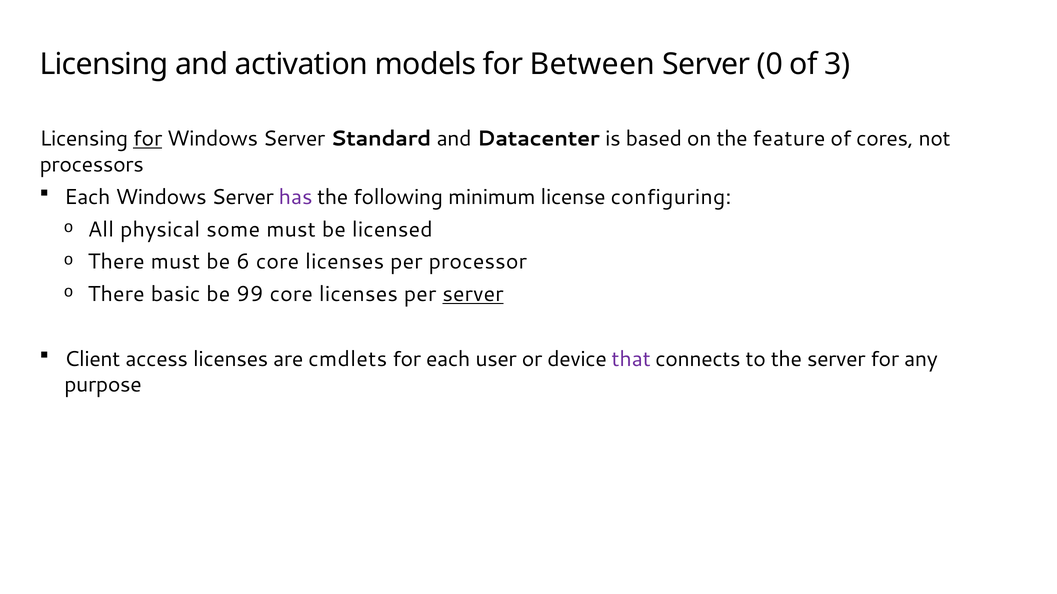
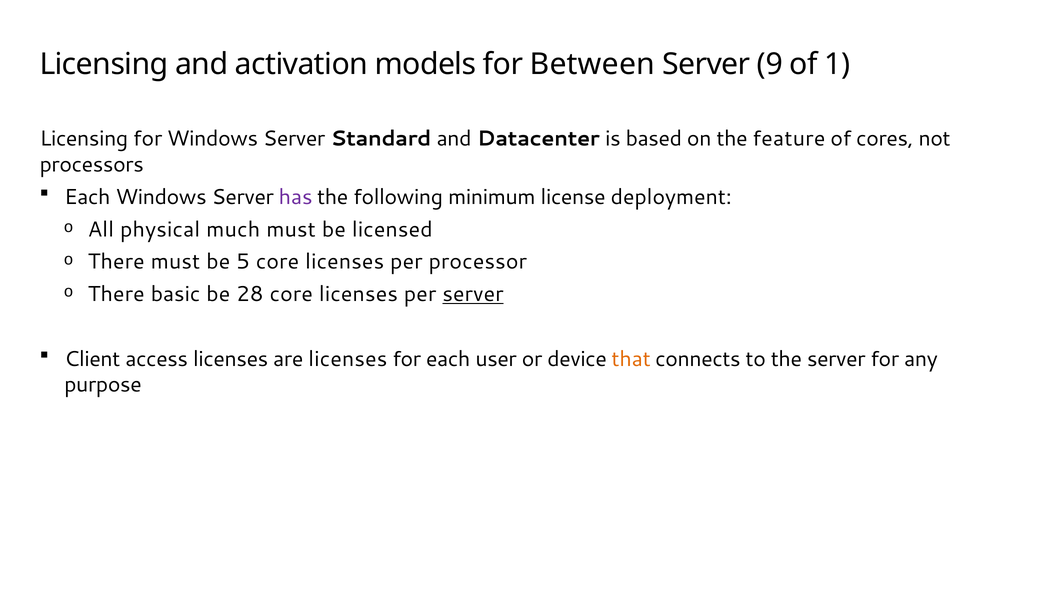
0: 0 -> 9
3: 3 -> 1
for at (148, 139) underline: present -> none
configuring: configuring -> deployment
some: some -> much
6: 6 -> 5
99: 99 -> 28
are cmdlets: cmdlets -> licenses
that colour: purple -> orange
